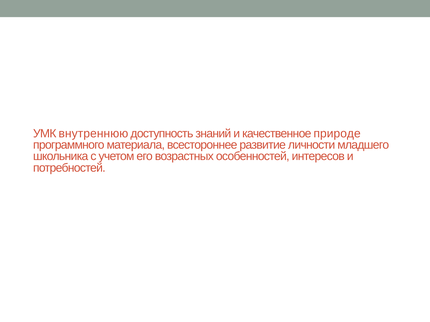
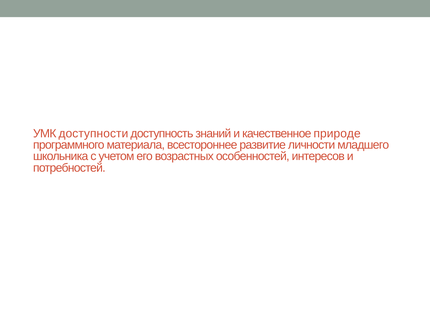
внутреннюю: внутреннюю -> доступности
